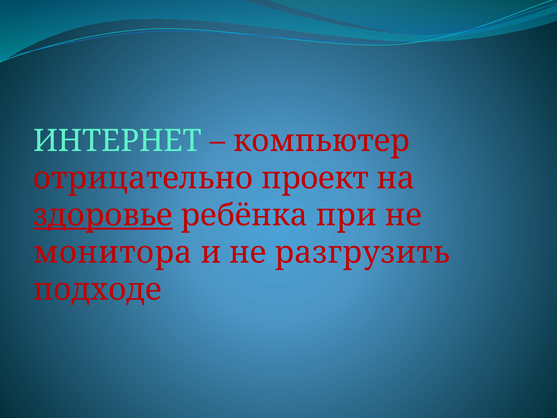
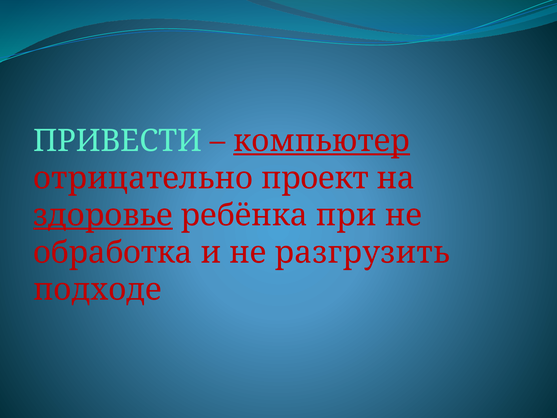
ИНТЕРНЕТ: ИНТЕРНЕТ -> ПРИВЕСТИ
компьютер underline: none -> present
монитора: монитора -> обработка
